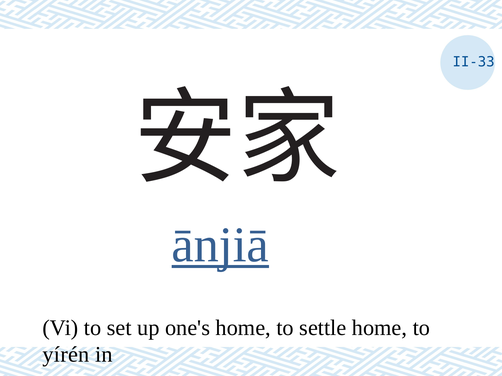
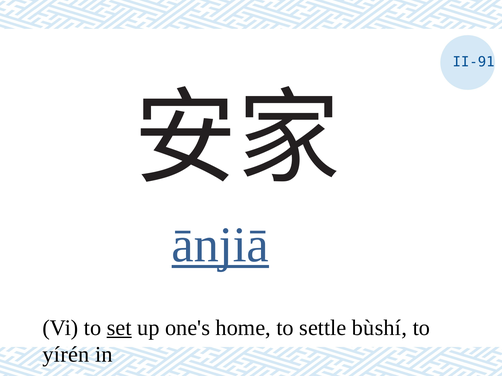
II-33: II-33 -> II-91
set underline: none -> present
settle home: home -> bùshí
